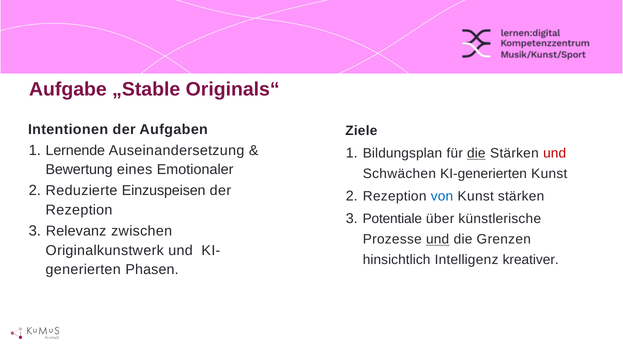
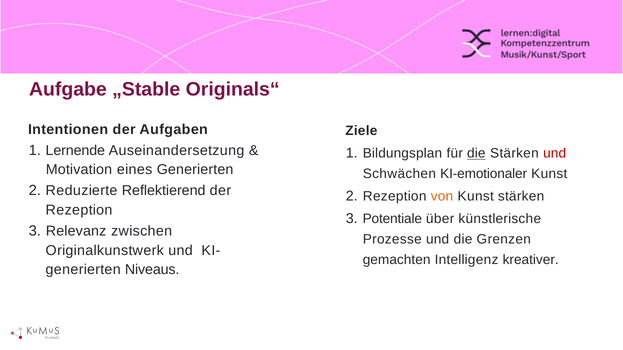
Bewertung: Bewertung -> Motivation
eines Emotionaler: Emotionaler -> Generierten
KI-generierten: KI-generierten -> KI-emotionaler
Einzuspeisen: Einzuspeisen -> Reflektierend
von colour: blue -> orange
und at (438, 240) underline: present -> none
hinsichtlich: hinsichtlich -> gemachten
Phasen: Phasen -> Niveaus
